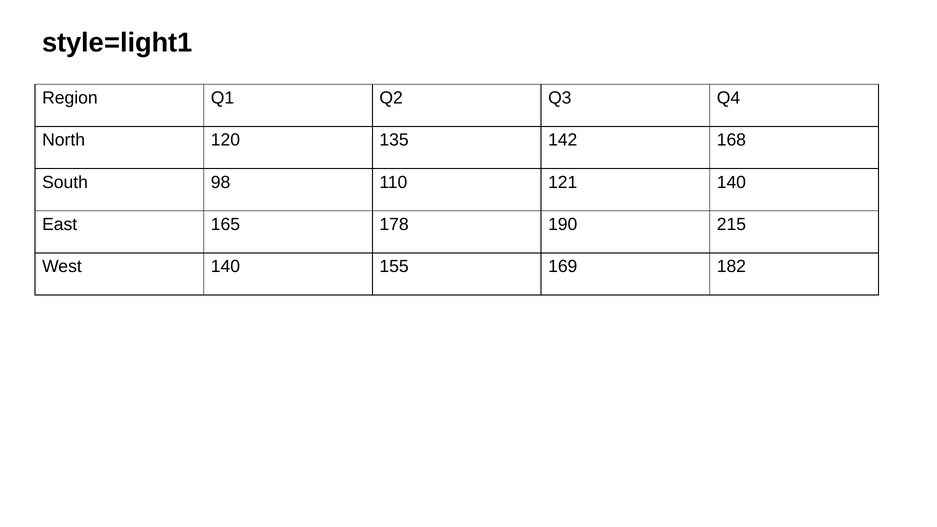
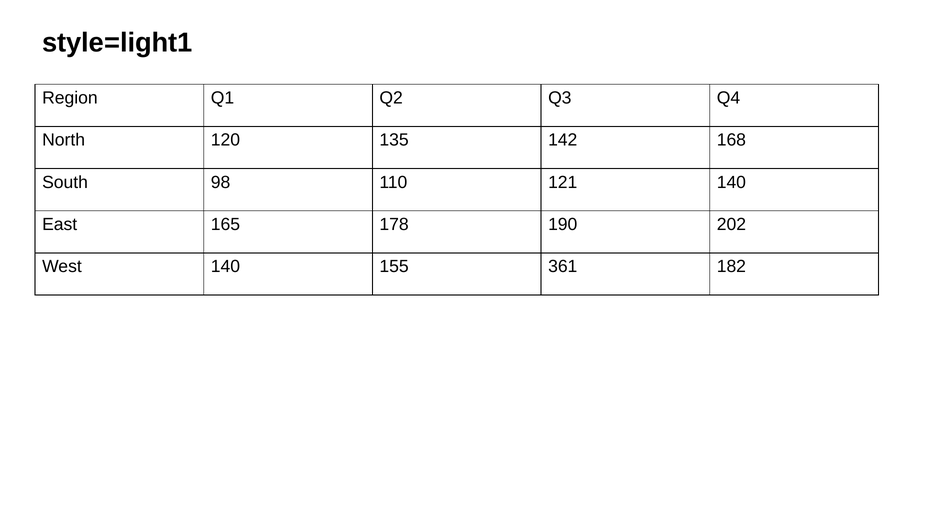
215: 215 -> 202
169: 169 -> 361
